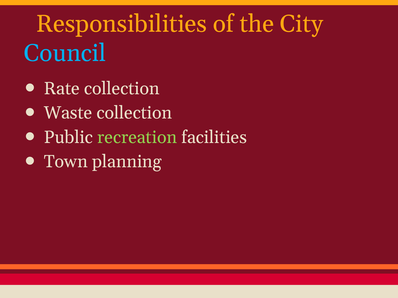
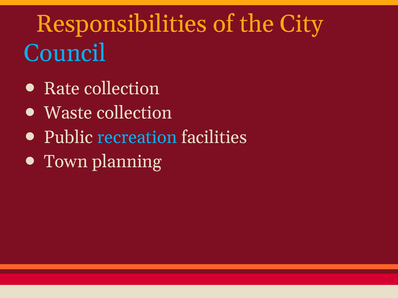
recreation colour: light green -> light blue
